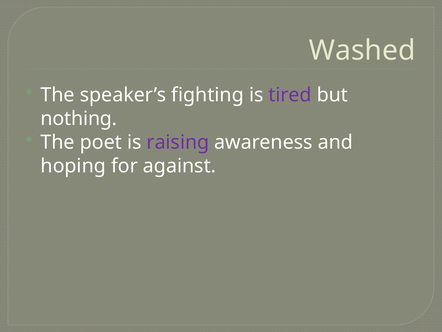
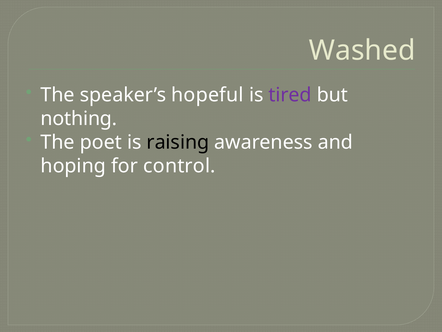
fighting: fighting -> hopeful
raising colour: purple -> black
against: against -> control
